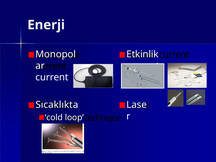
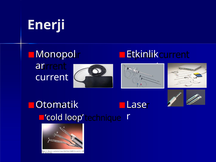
Sıcaklıkta: Sıcaklıkta -> Otomatik
